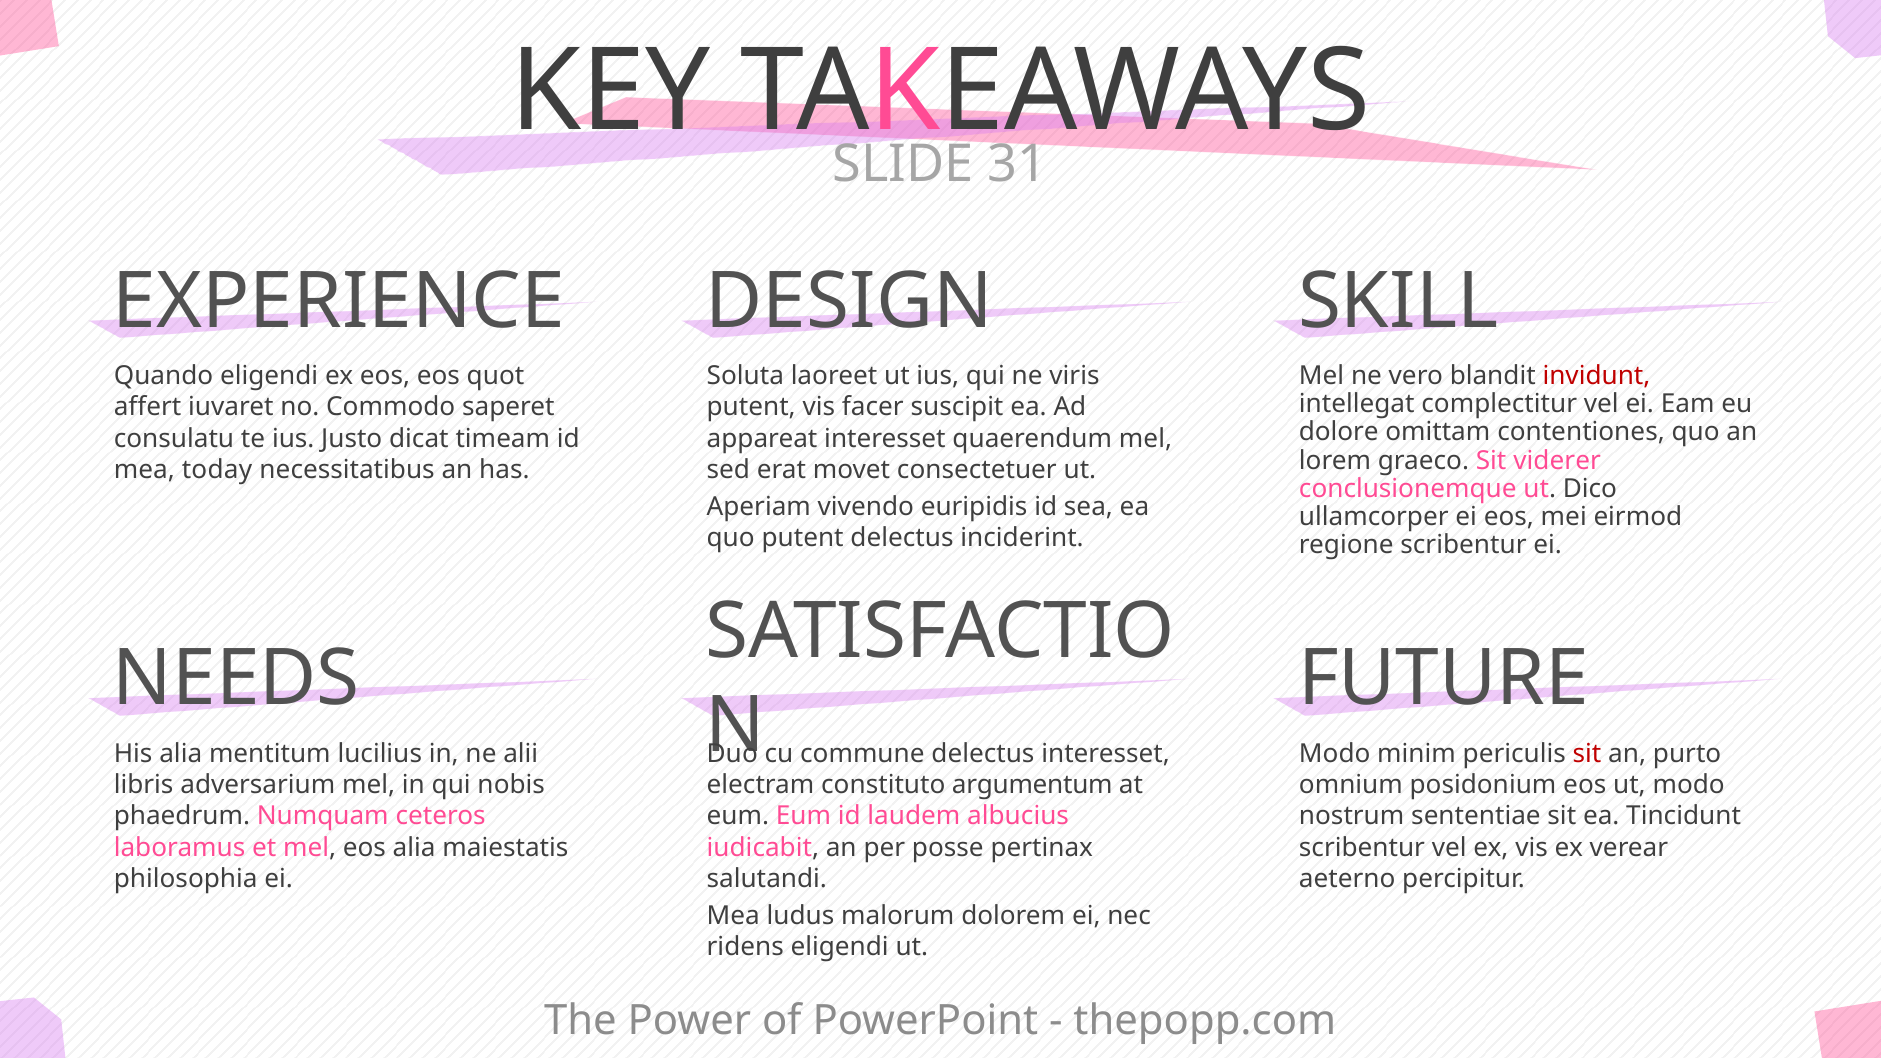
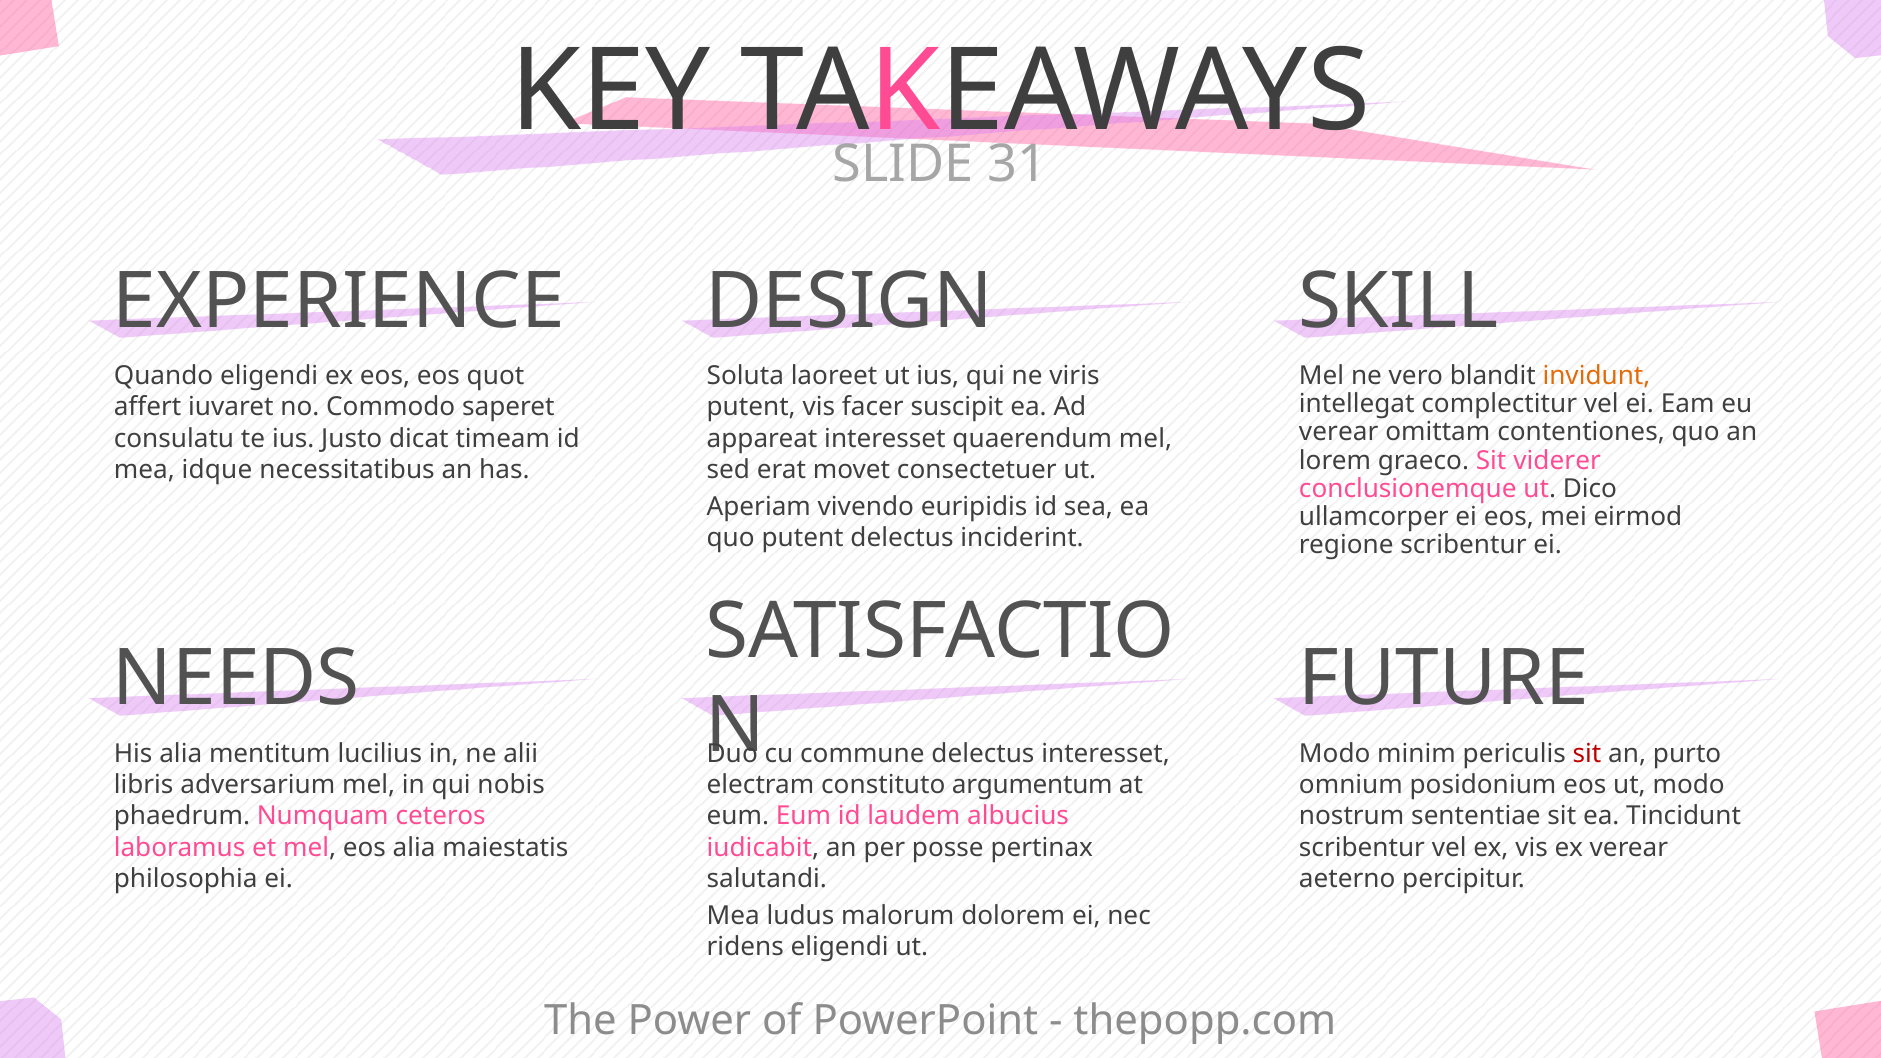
invidunt colour: red -> orange
dolore at (1339, 432): dolore -> verear
today: today -> idque
